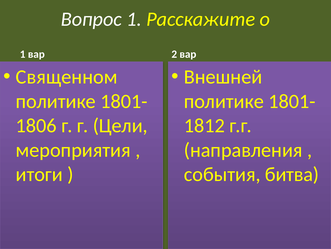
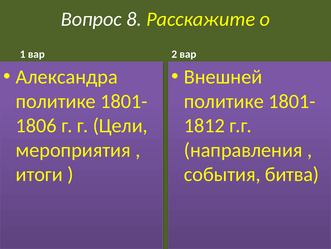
Вопрос 1: 1 -> 8
Священном: Священном -> Александра
